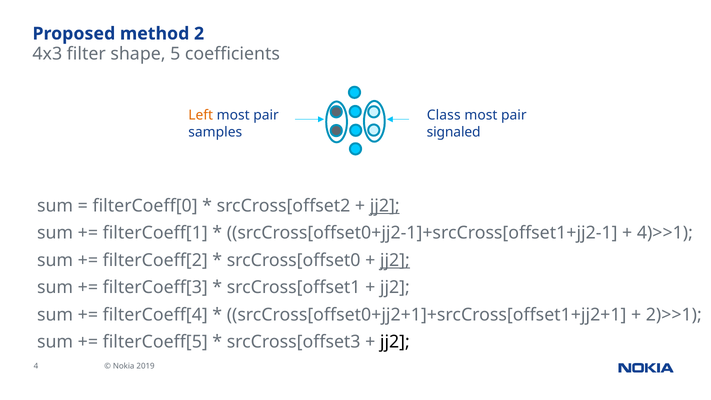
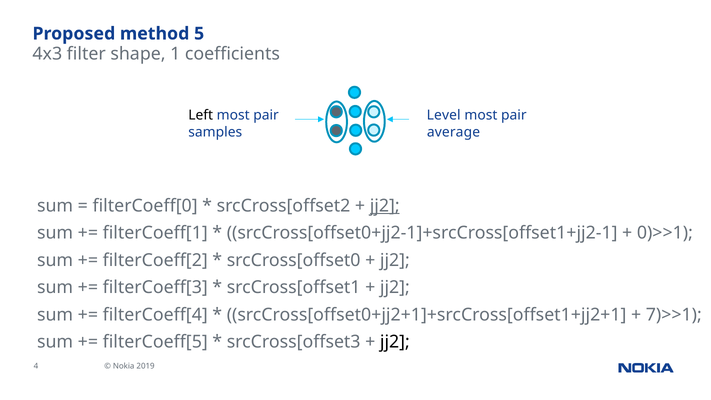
2: 2 -> 5
5: 5 -> 1
Left colour: orange -> black
Class: Class -> Level
signaled: signaled -> average
4)>>1: 4)>>1 -> 0)>>1
jj2 at (395, 260) underline: present -> none
2)>>1: 2)>>1 -> 7)>>1
